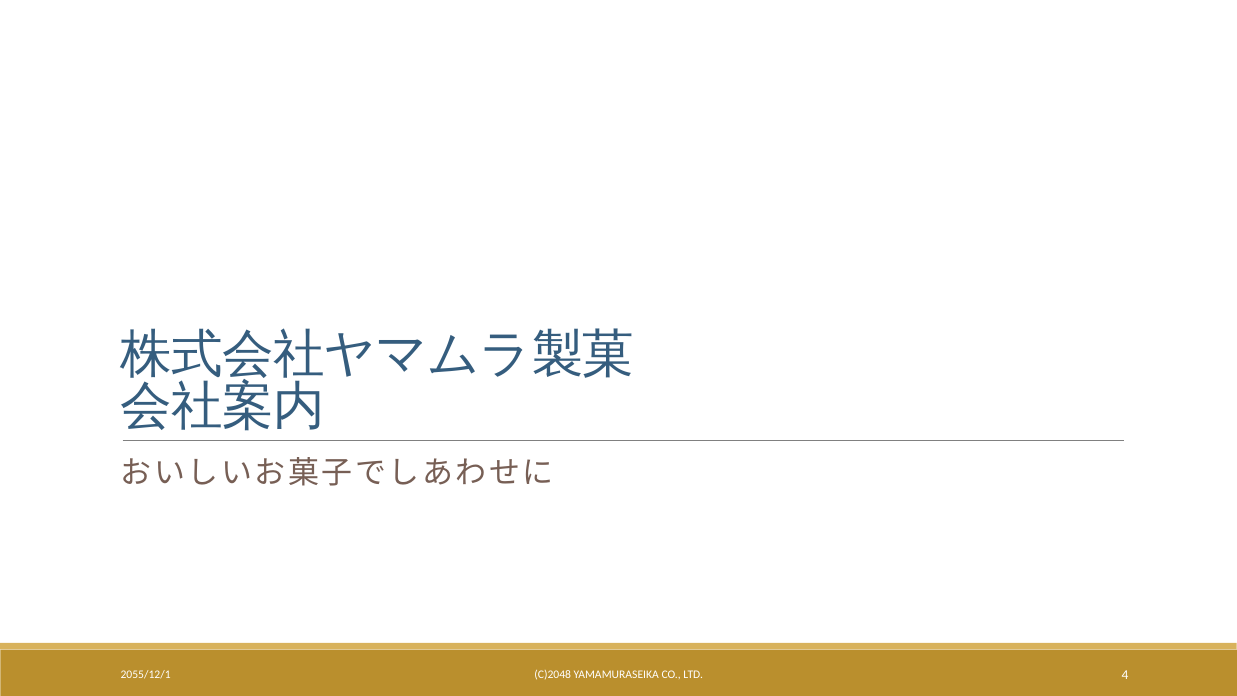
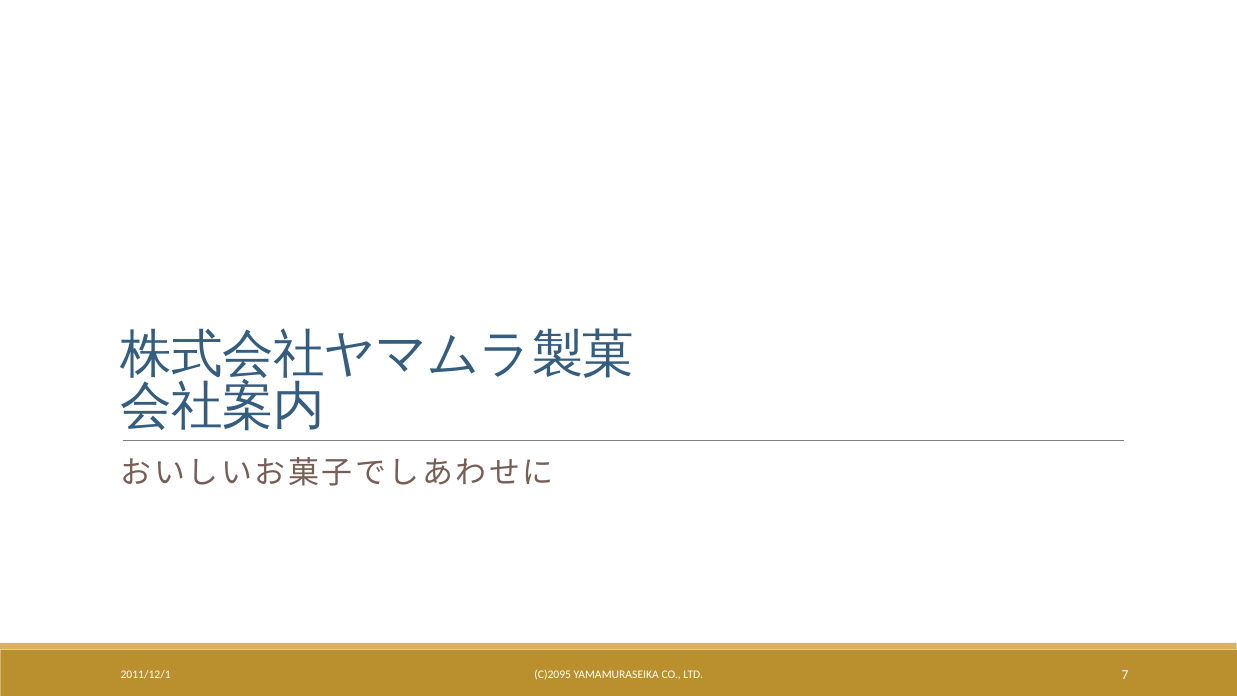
2055/12/1: 2055/12/1 -> 2011/12/1
C)2048: C)2048 -> C)2095
4: 4 -> 7
